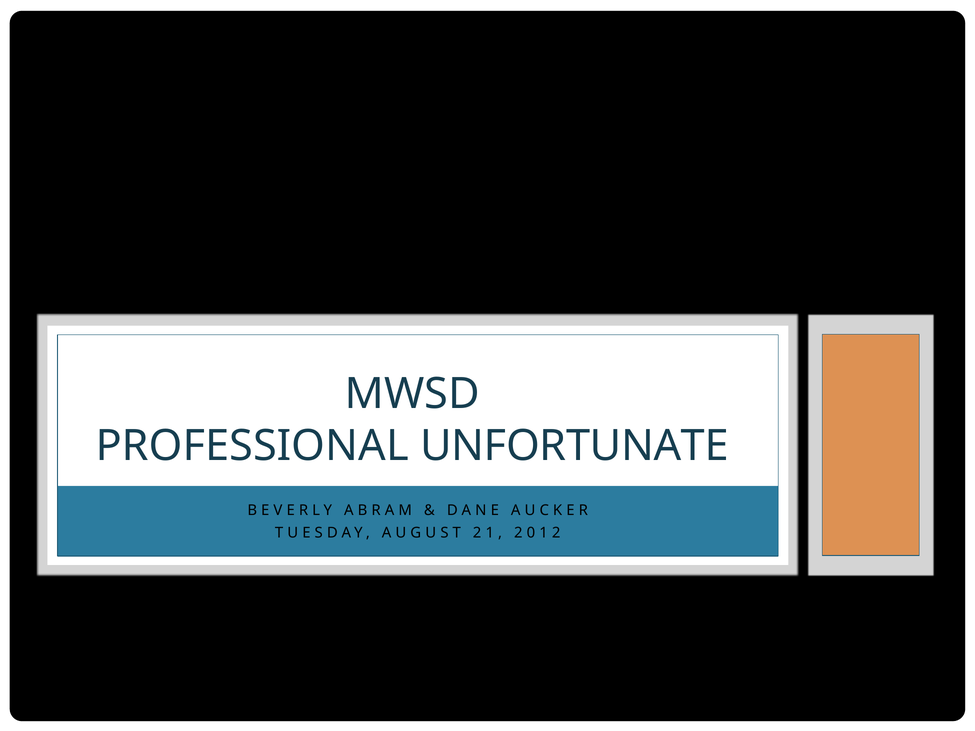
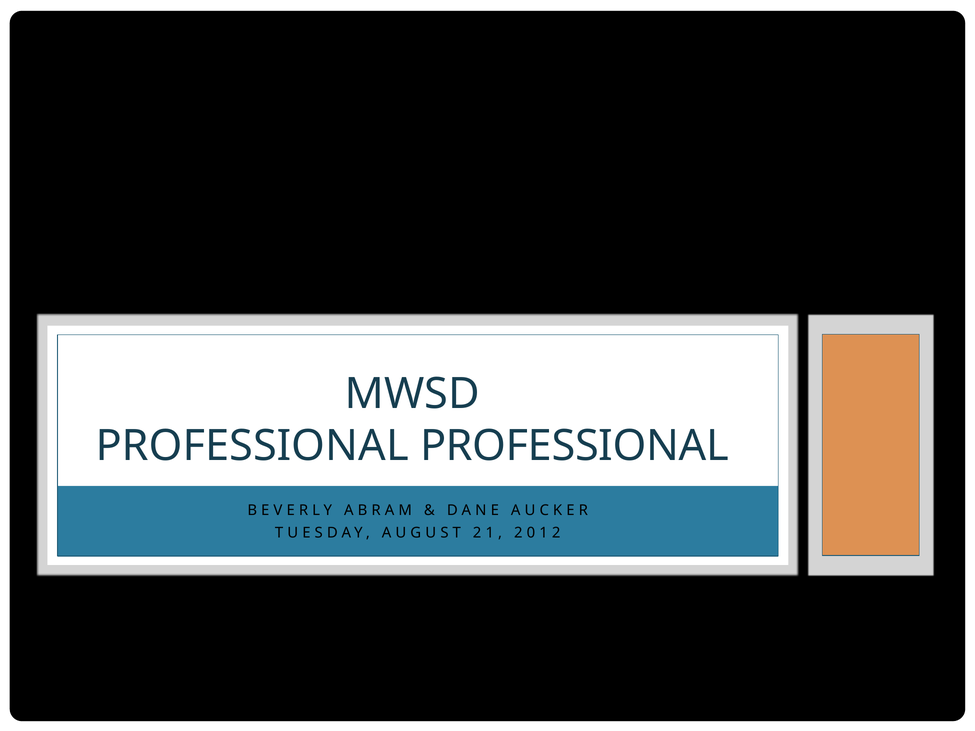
PROFESSIONAL UNFORTUNATE: UNFORTUNATE -> PROFESSIONAL
